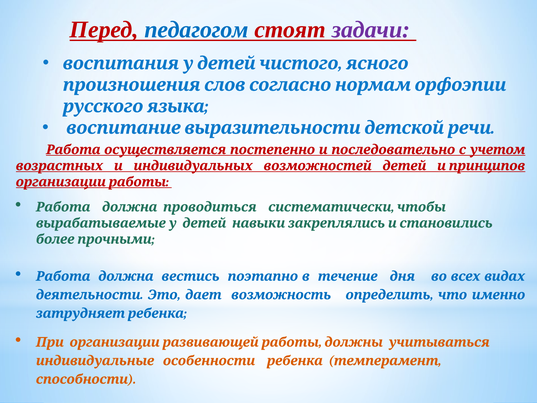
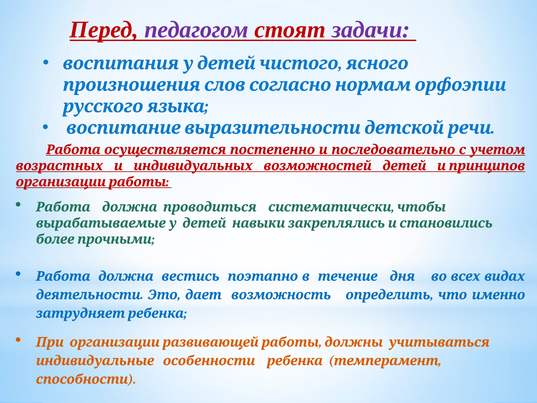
педагогом colour: blue -> purple
